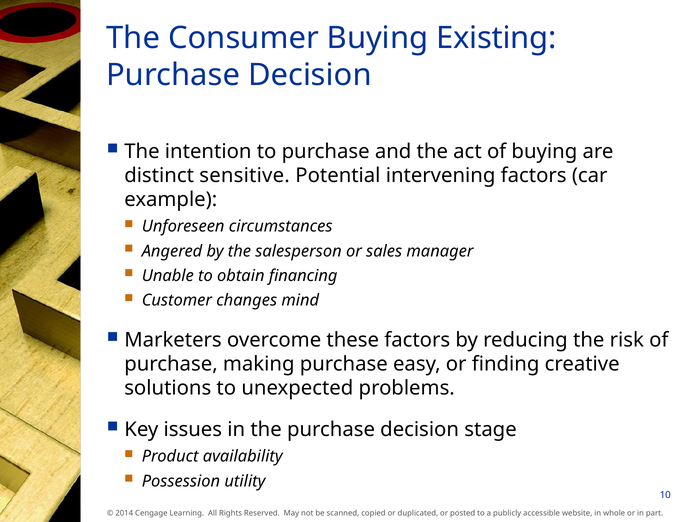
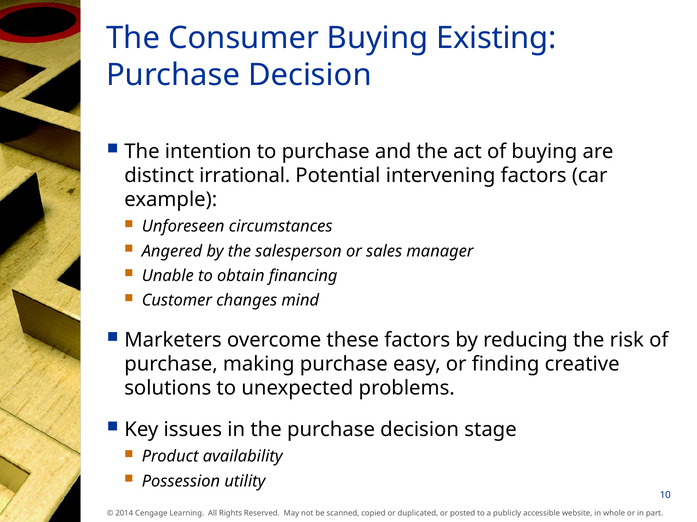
sensitive: sensitive -> irrational
